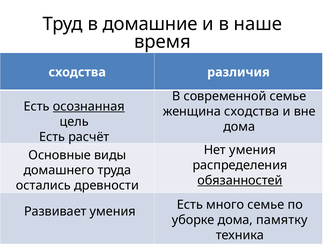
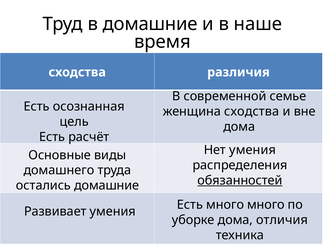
осознанная underline: present -> none
остались древности: древности -> домашние
много семье: семье -> много
памятку: памятку -> отличия
